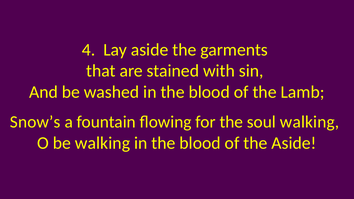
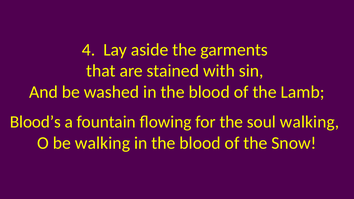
Snow’s: Snow’s -> Blood’s
the Aside: Aside -> Snow
